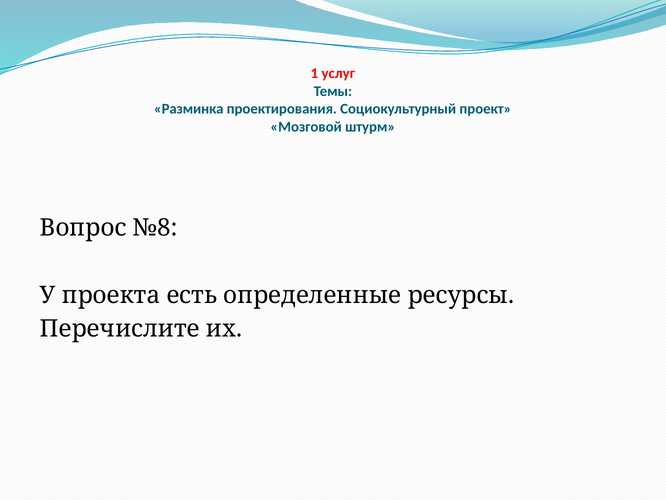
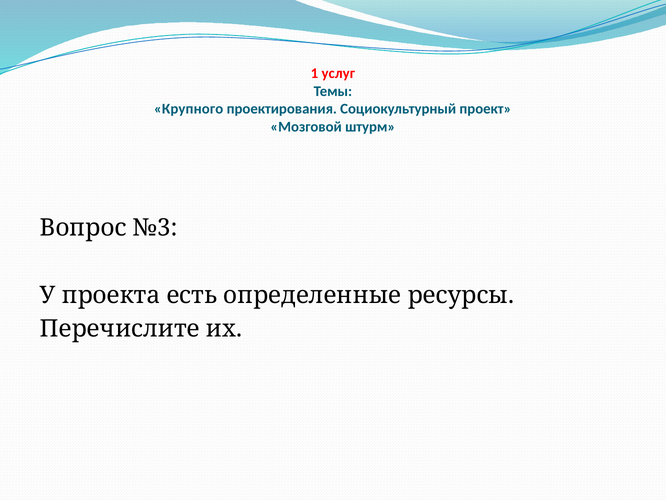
Разминка: Разминка -> Крупного
№8: №8 -> №3
